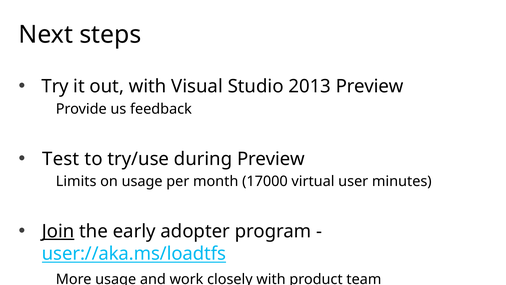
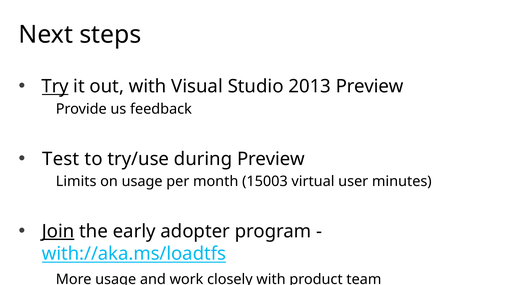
Try underline: none -> present
17000: 17000 -> 15003
user://aka.ms/loadtfs: user://aka.ms/loadtfs -> with://aka.ms/loadtfs
